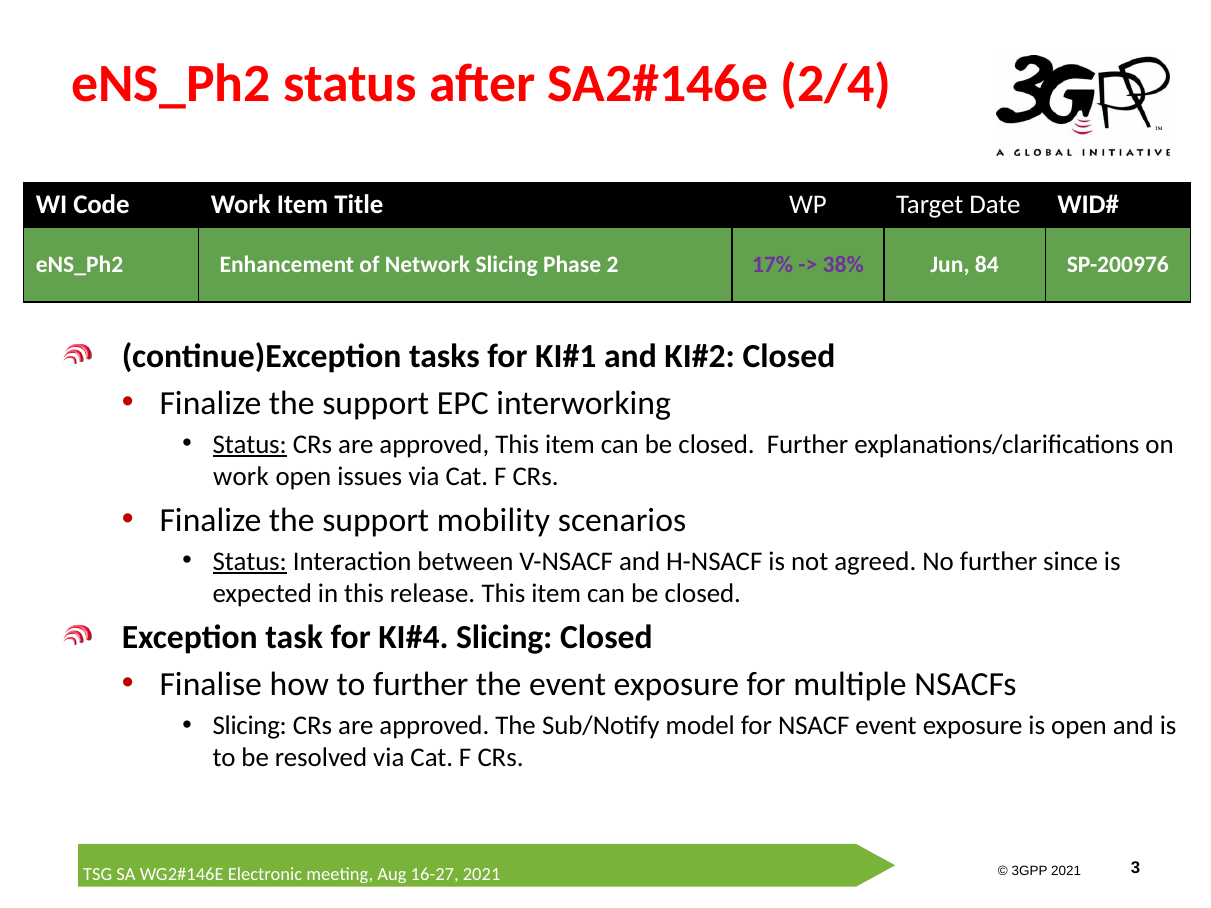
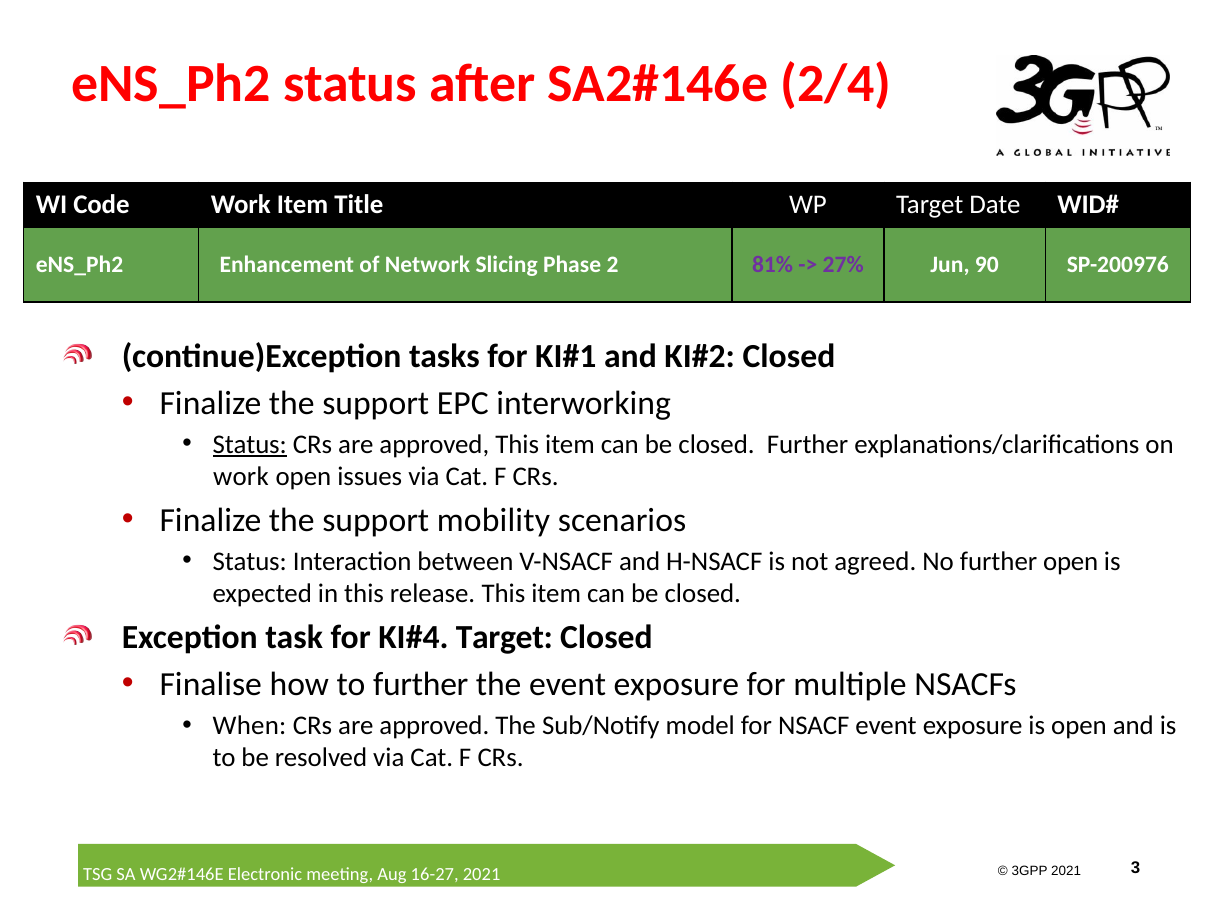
17%: 17% -> 81%
38%: 38% -> 27%
84: 84 -> 90
Status at (250, 562) underline: present -> none
further since: since -> open
Slicing at (504, 638): Slicing -> Target
Slicing at (250, 726): Slicing -> When
